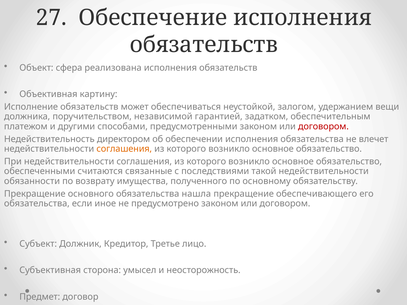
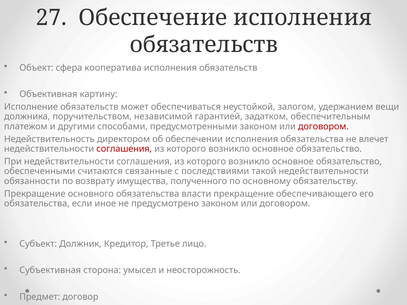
реализована: реализована -> кооператива
соглашения at (124, 149) colour: orange -> red
нашла: нашла -> власти
